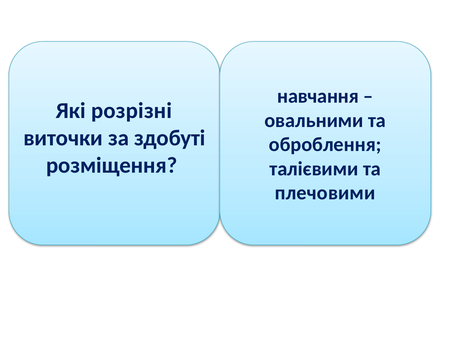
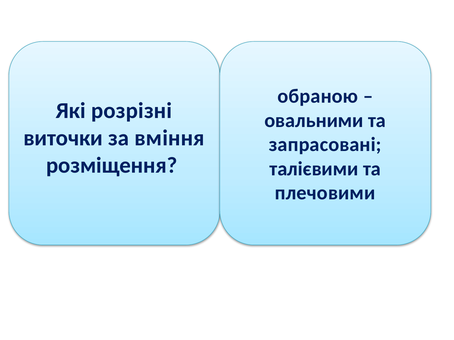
навчання: навчання -> обраною
здобуті: здобуті -> вміння
оброблення: оброблення -> запрасовані
